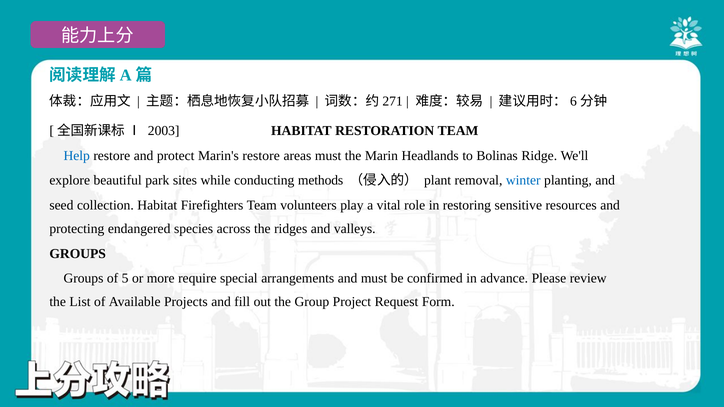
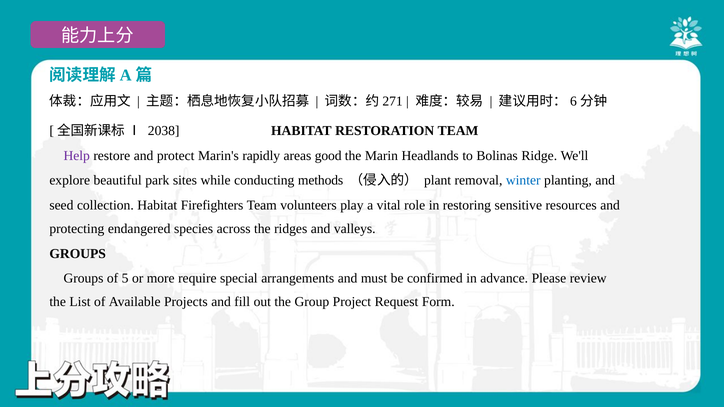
2003: 2003 -> 2038
Help colour: blue -> purple
Marin's restore: restore -> rapidly
areas must: must -> good
